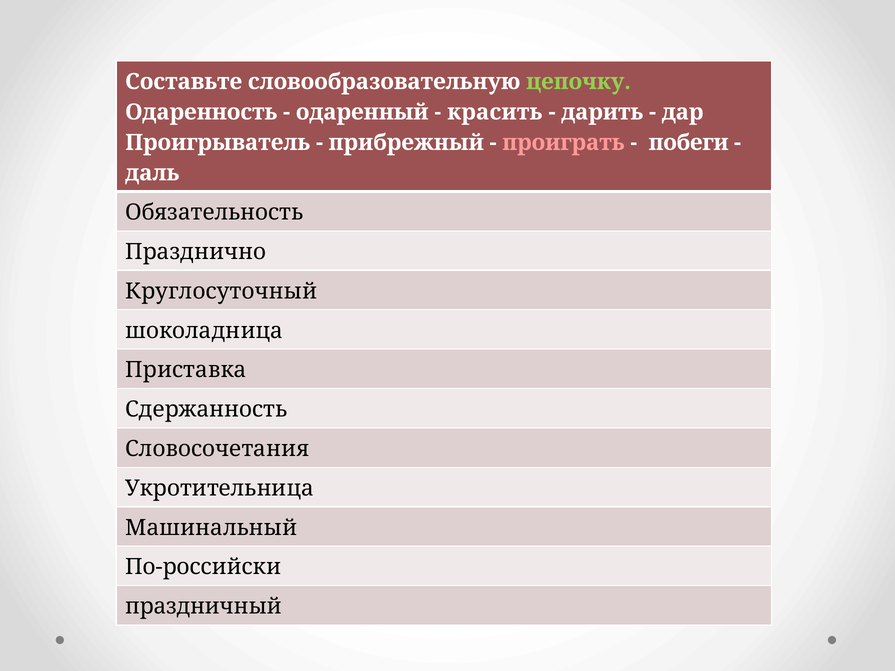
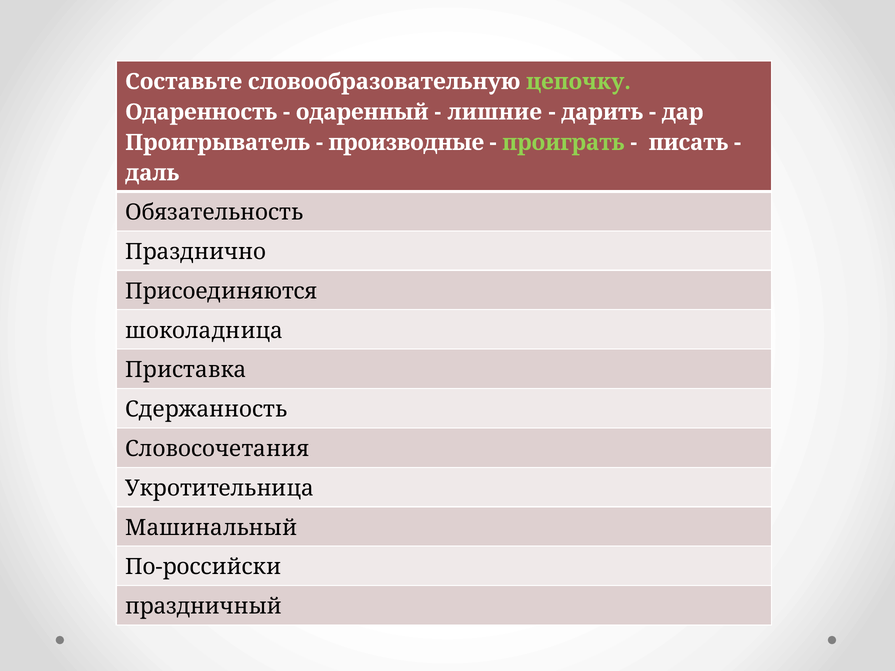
красить: красить -> лишние
прибрежный: прибрежный -> производные
проиграть colour: pink -> light green
побеги: побеги -> писать
Круглосуточный: Круглосуточный -> Присоединяются
